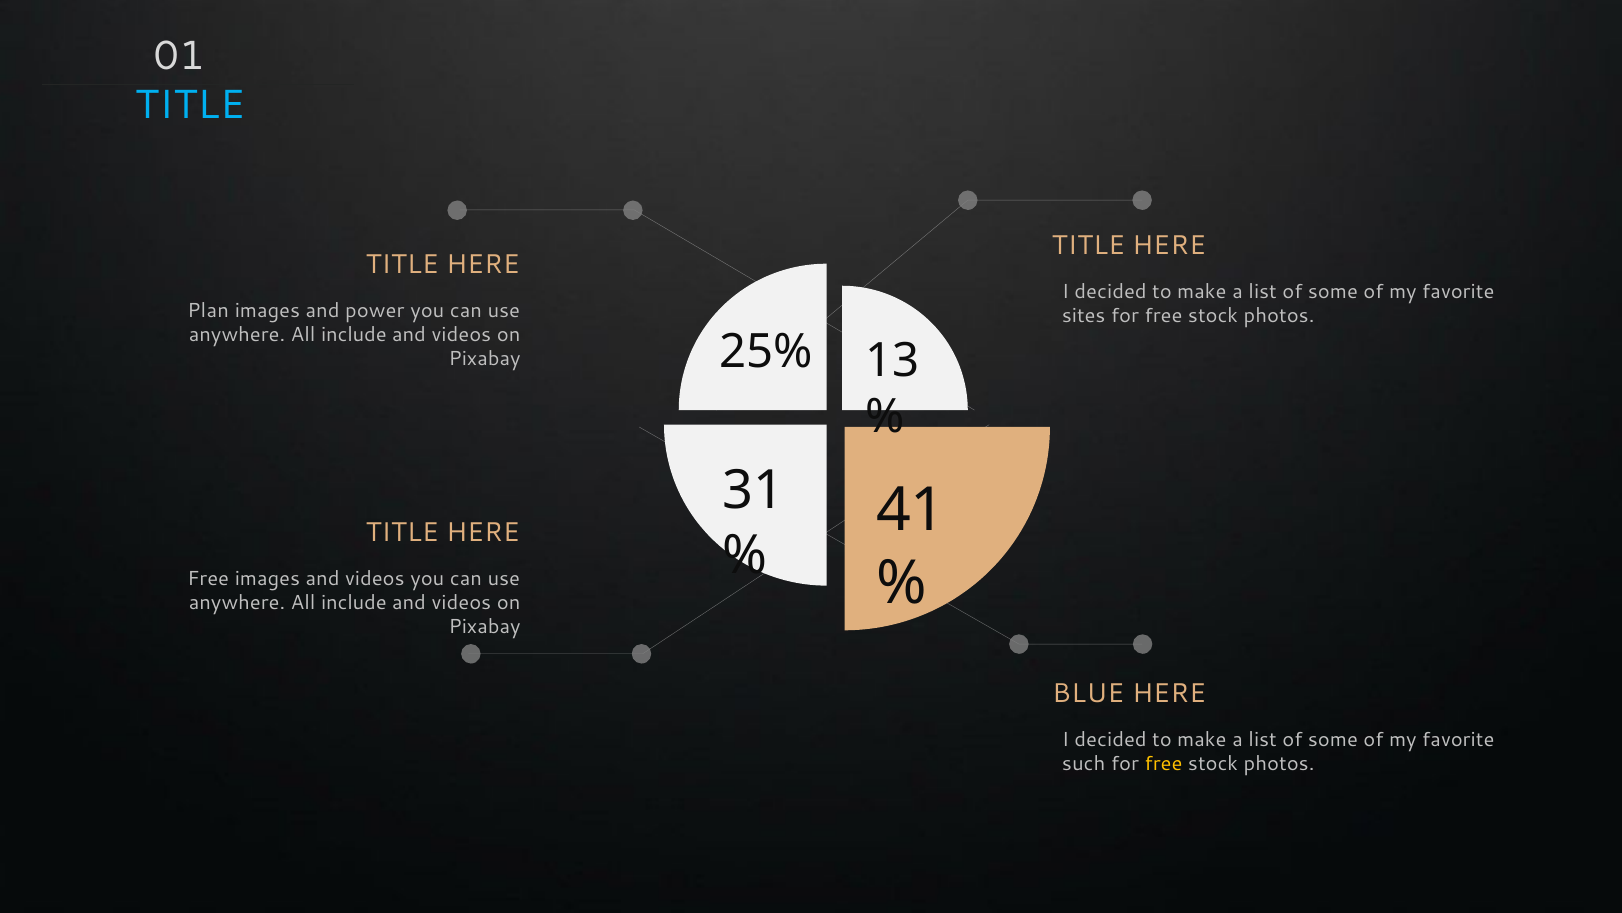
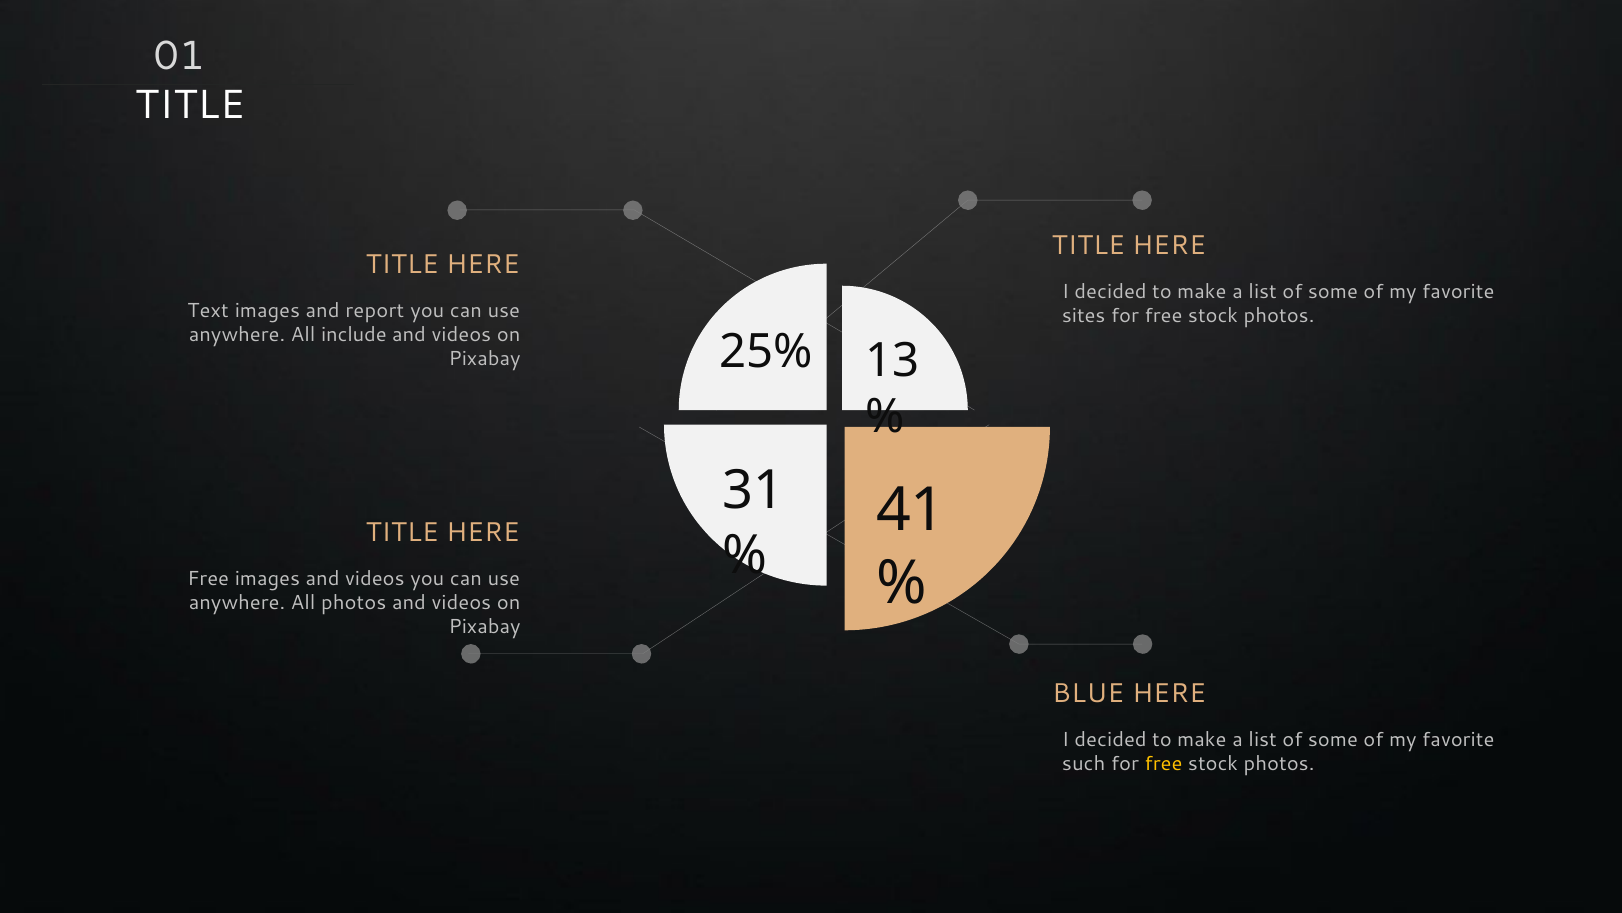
TITLE at (190, 105) colour: light blue -> white
Plan: Plan -> Text
power: power -> report
include at (354, 603): include -> photos
